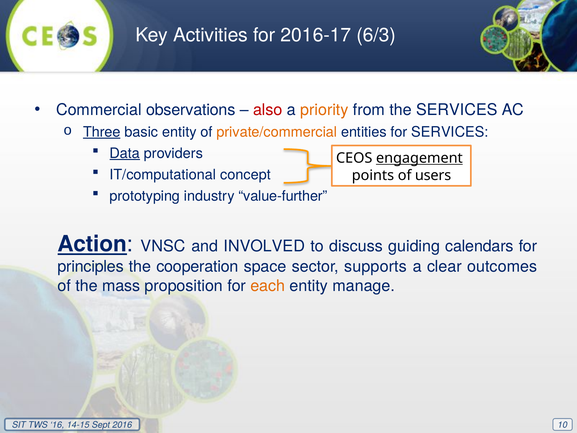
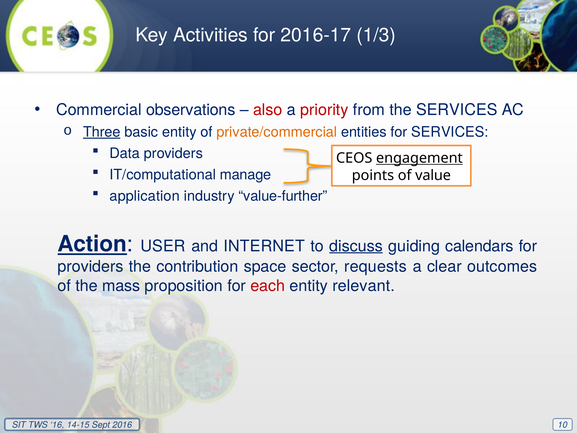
6/3: 6/3 -> 1/3
priority colour: orange -> red
Data underline: present -> none
concept: concept -> manage
users: users -> value
prototyping: prototyping -> application
VNSC: VNSC -> USER
INVOLVED: INVOLVED -> INTERNET
discuss underline: none -> present
principles at (91, 266): principles -> providers
cooperation: cooperation -> contribution
supports: supports -> requests
each colour: orange -> red
manage: manage -> relevant
